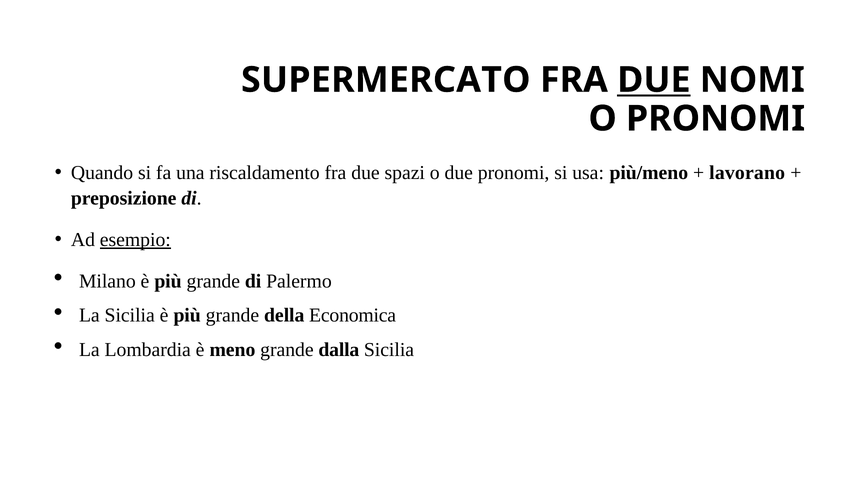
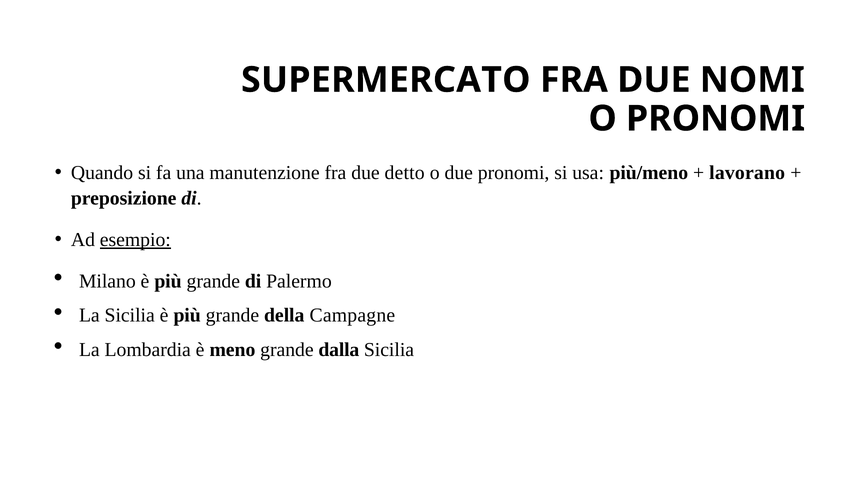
DUE at (654, 80) underline: present -> none
riscaldamento: riscaldamento -> manutenzione
spazi: spazi -> detto
Economica: Economica -> Campagne
